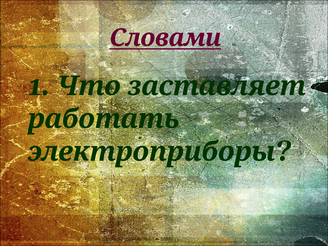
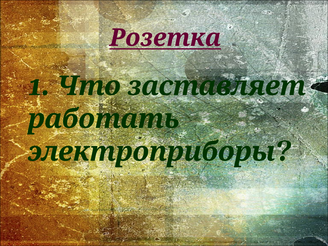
Словами: Словами -> Розетка
